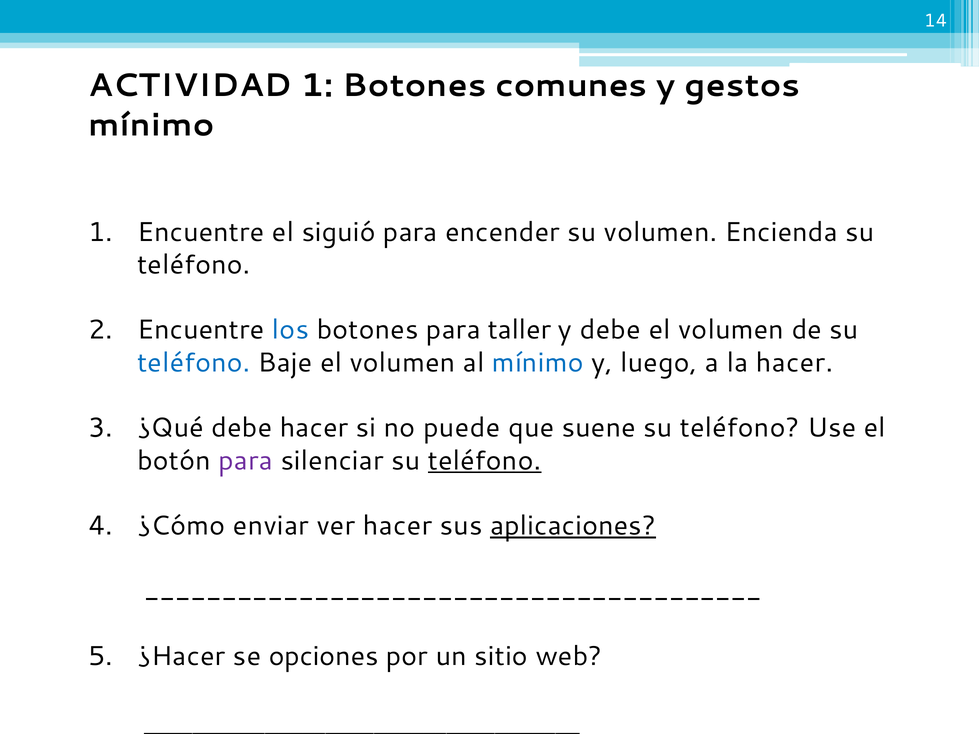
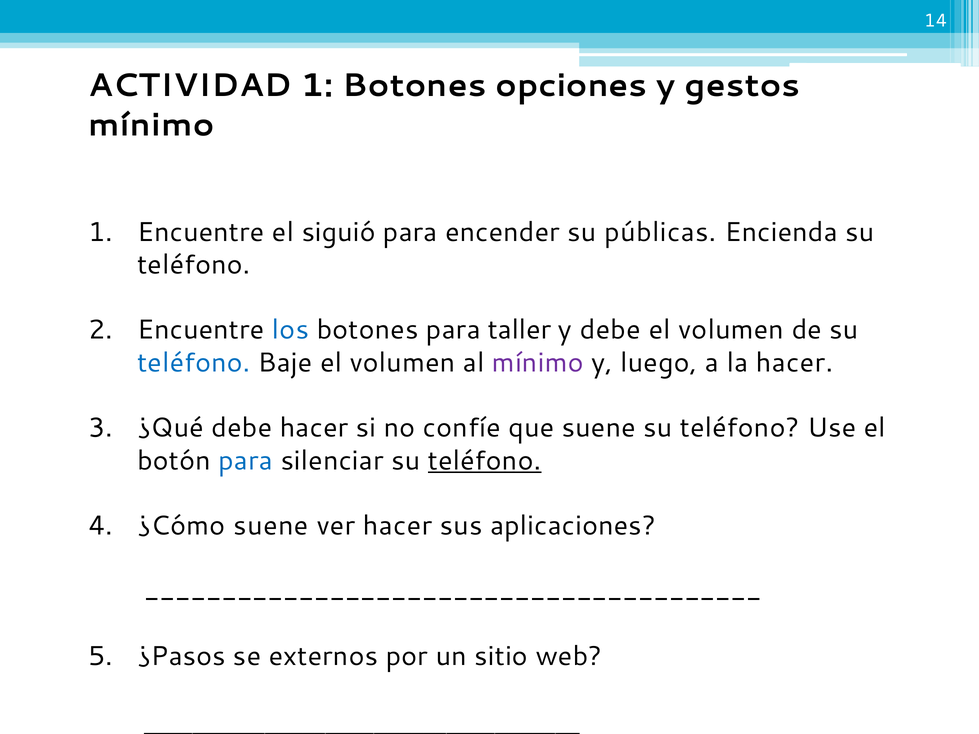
comunes: comunes -> opciones
su volumen: volumen -> públicas
mínimo at (538, 363) colour: blue -> purple
puede: puede -> confíe
para at (246, 461) colour: purple -> blue
¿Cómo enviar: enviar -> suene
aplicaciones underline: present -> none
¿Hacer: ¿Hacer -> ¿Pasos
opciones: opciones -> externos
